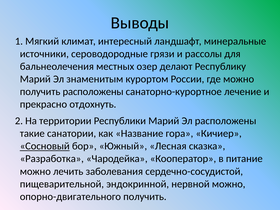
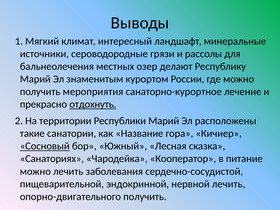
получить расположены: расположены -> мероприятия
отдохнуть underline: none -> present
Разработка: Разработка -> Санаториях
нервной можно: можно -> лечить
